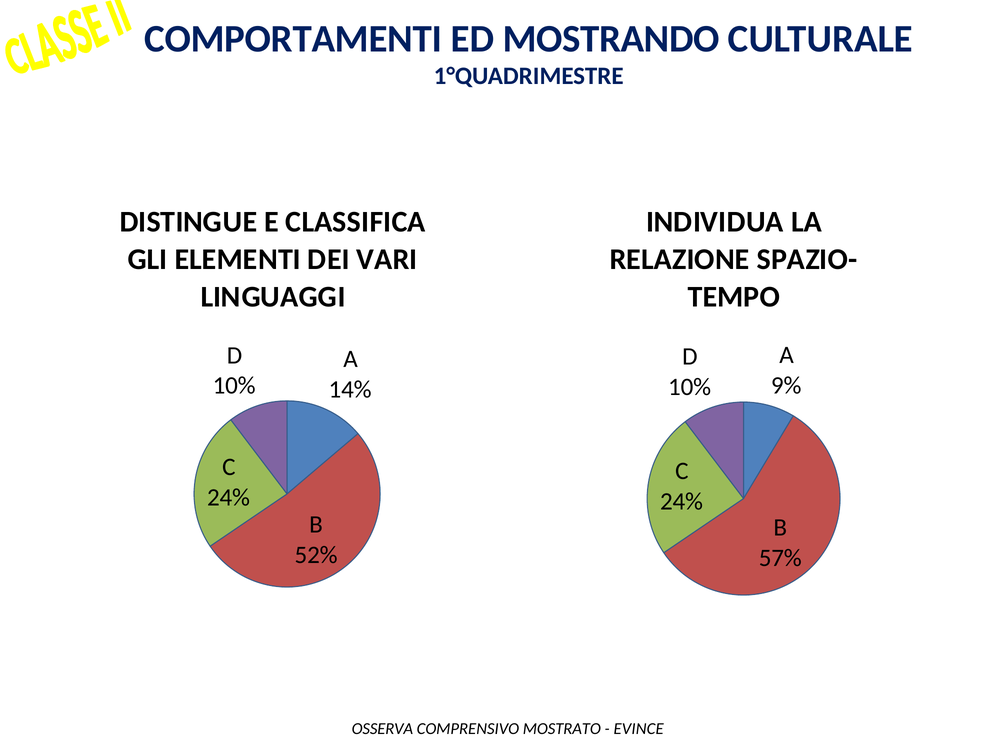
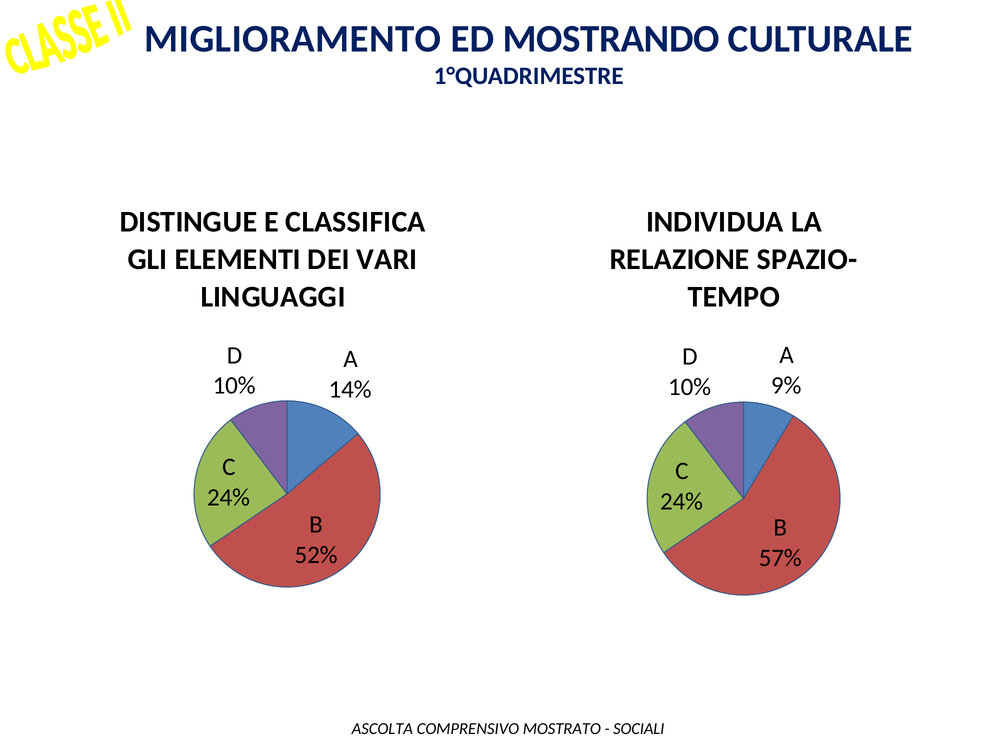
COMPORTAMENTI: COMPORTAMENTI -> MIGLIORAMENTO
OSSERVA: OSSERVA -> ASCOLTA
EVINCE: EVINCE -> SOCIALI
